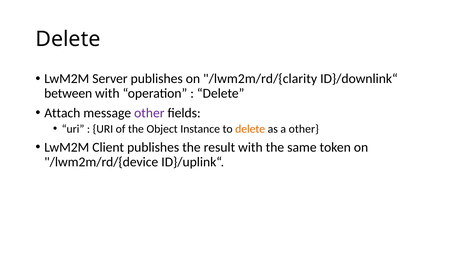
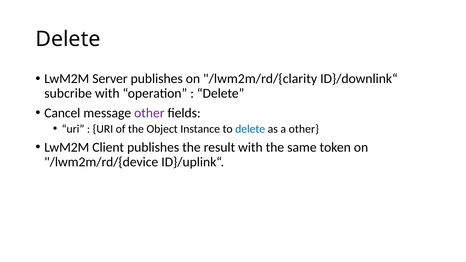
between: between -> subcribe
Attach: Attach -> Cancel
delete at (250, 129) colour: orange -> blue
